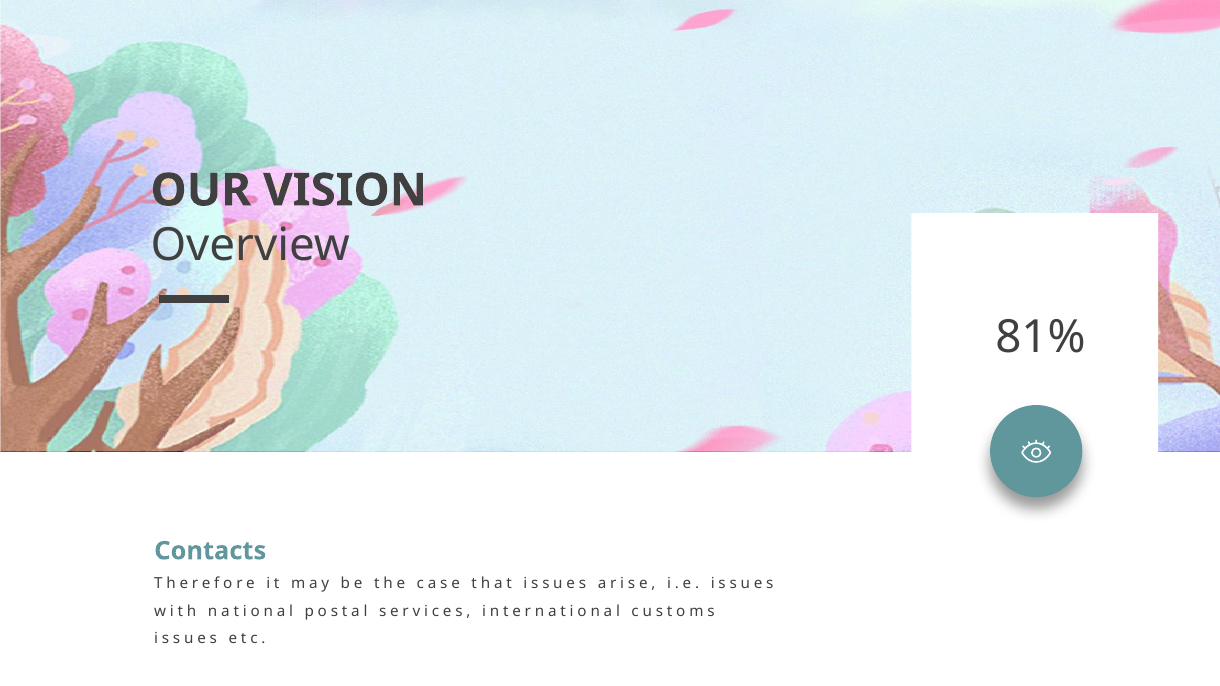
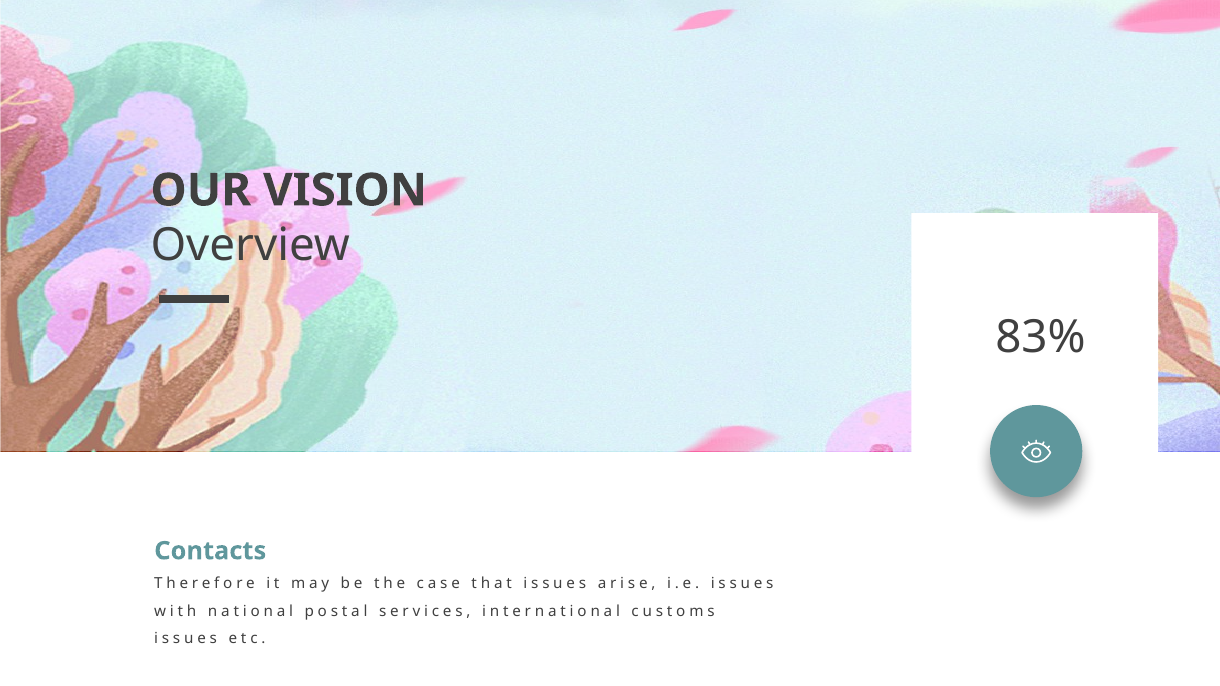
81%: 81% -> 83%
